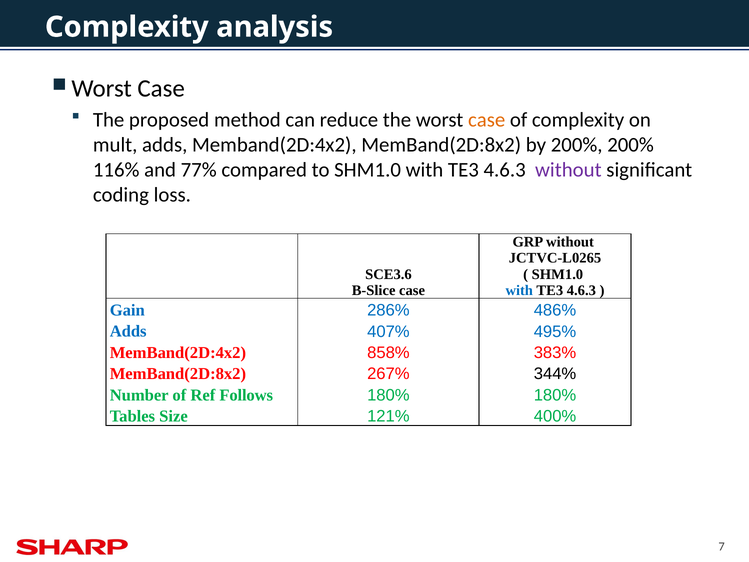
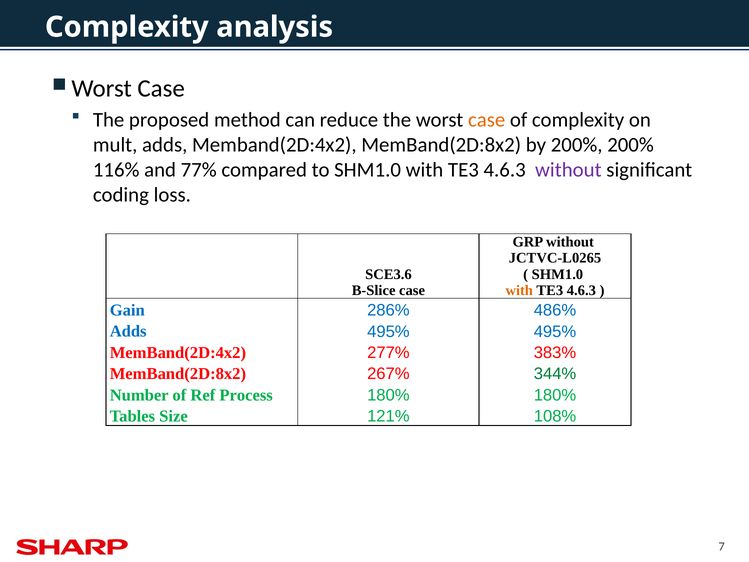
with at (519, 290) colour: blue -> orange
Adds 407%: 407% -> 495%
858%: 858% -> 277%
344% colour: black -> green
Follows: Follows -> Process
400%: 400% -> 108%
